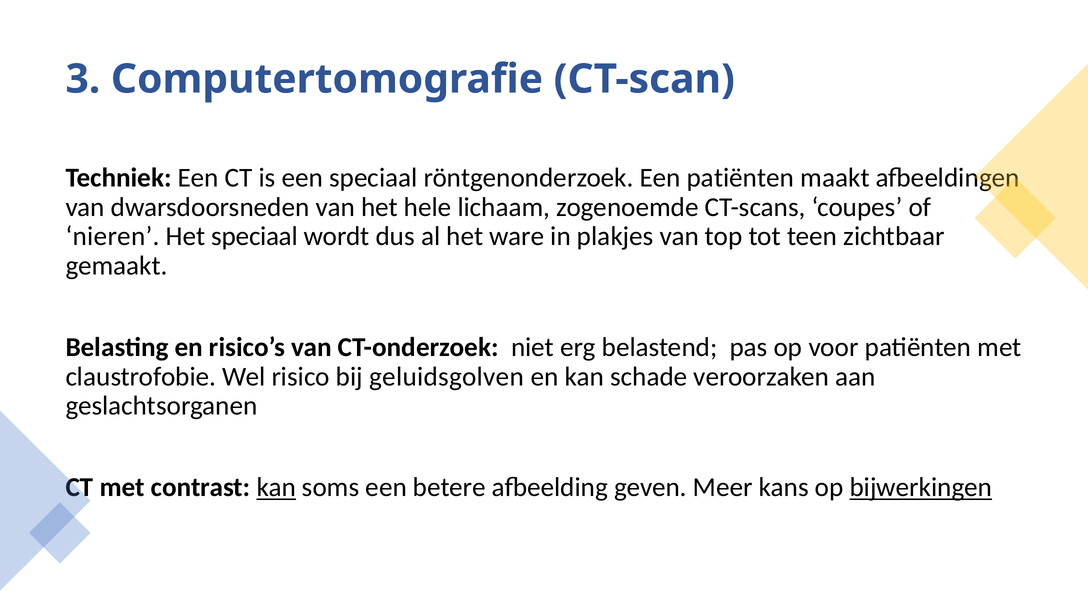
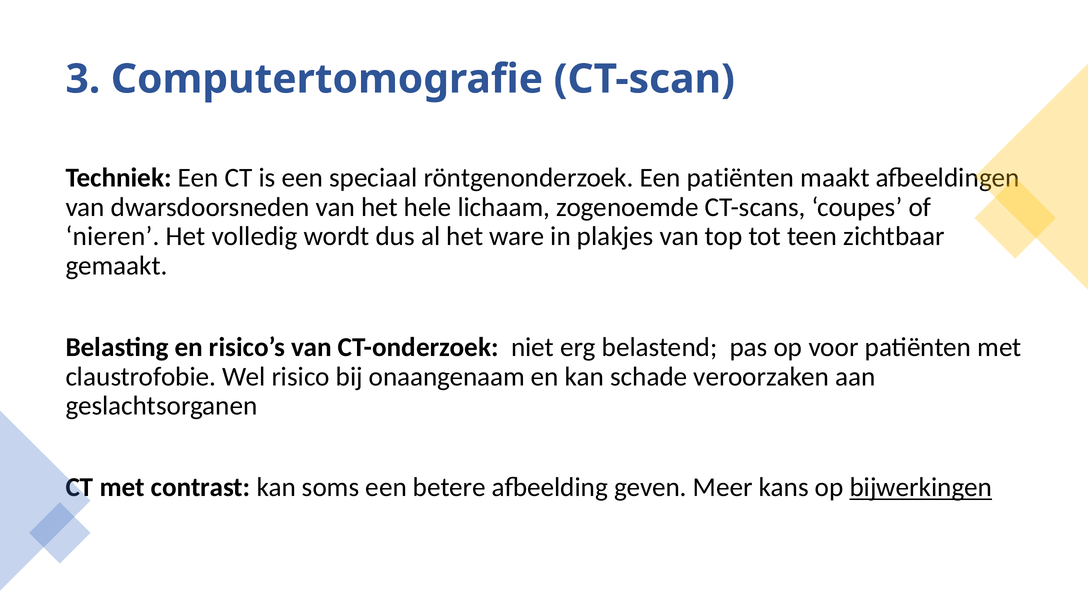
Het speciaal: speciaal -> volledig
geluidsgolven: geluidsgolven -> onaangenaam
kan at (276, 487) underline: present -> none
